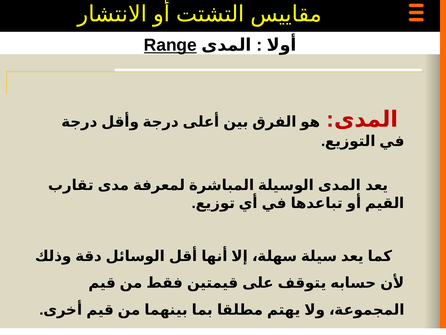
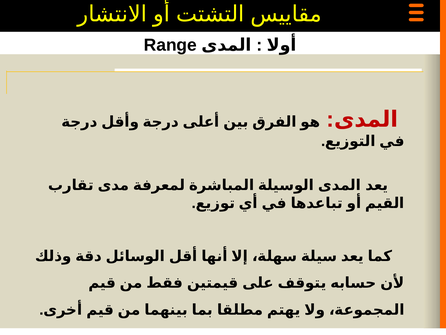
Range underline: present -> none
